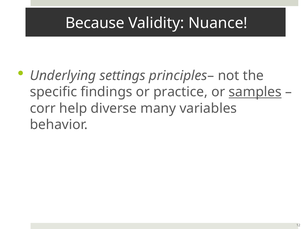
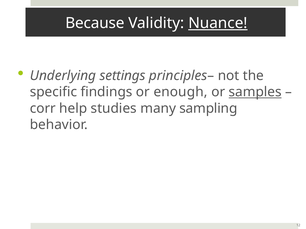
Nuance underline: none -> present
practice: practice -> enough
diverse: diverse -> studies
variables: variables -> sampling
